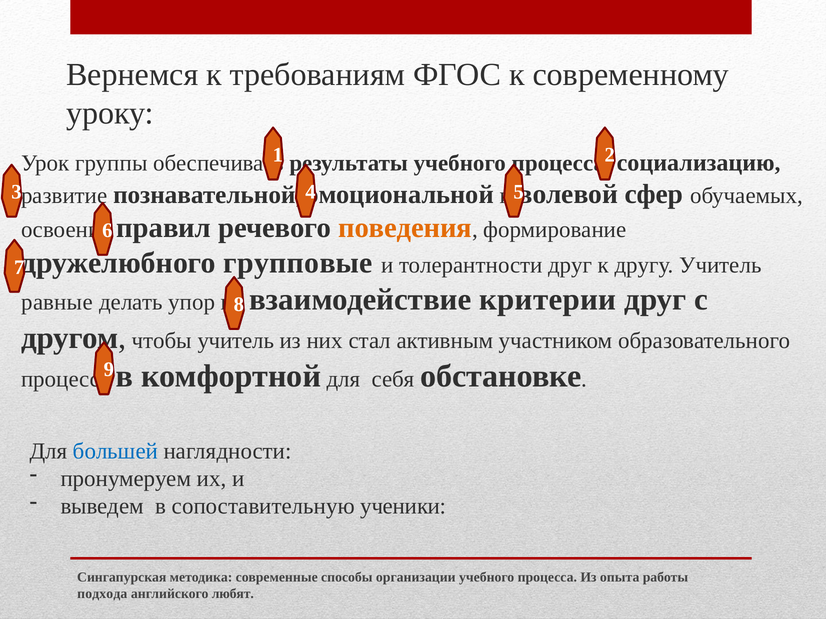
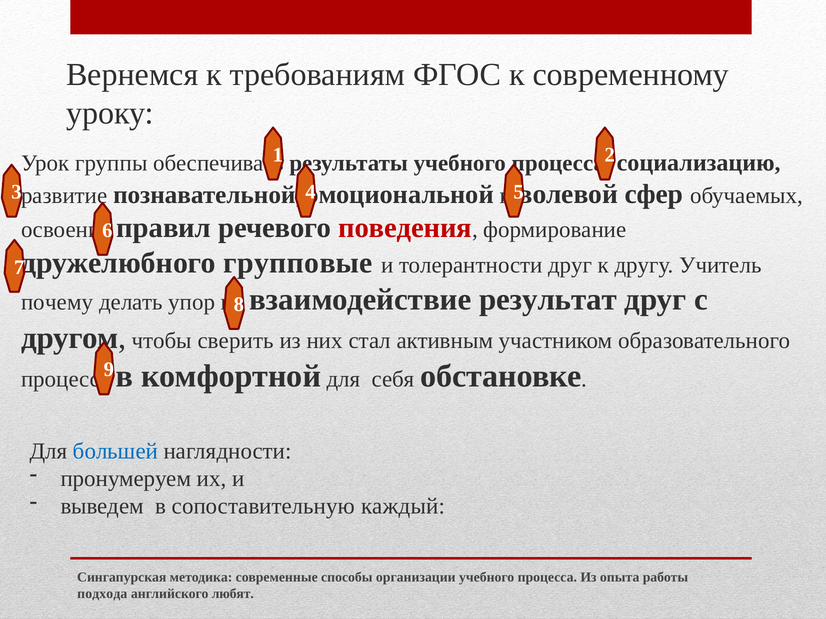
поведения colour: orange -> red
равные: равные -> почему
критерии: критерии -> результат
чтобы учитель: учитель -> сверить
ученики: ученики -> каждый
